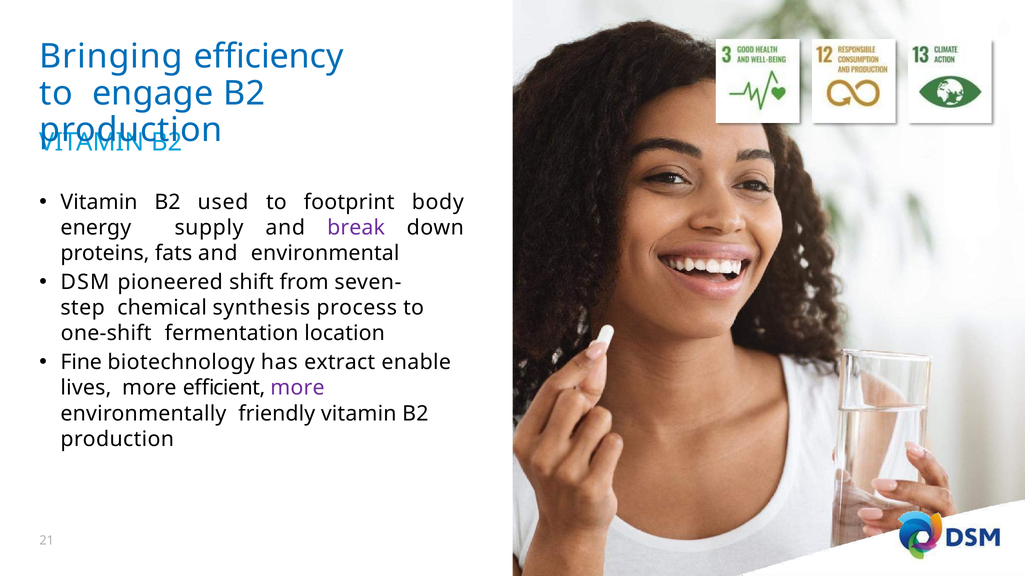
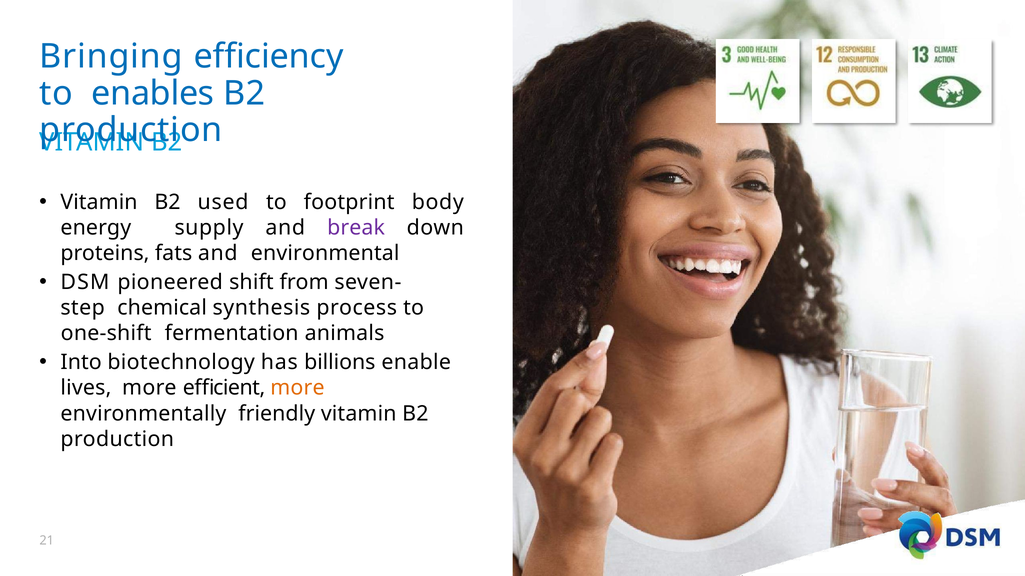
engage: engage -> enables
location: location -> animals
Fine: Fine -> Into
extract: extract -> billions
more at (297, 388) colour: purple -> orange
